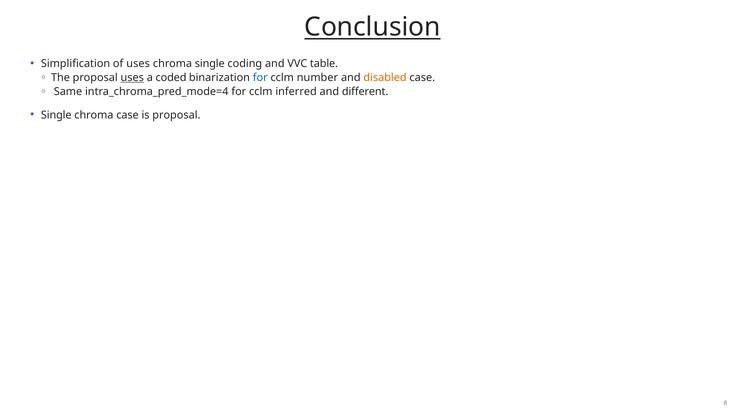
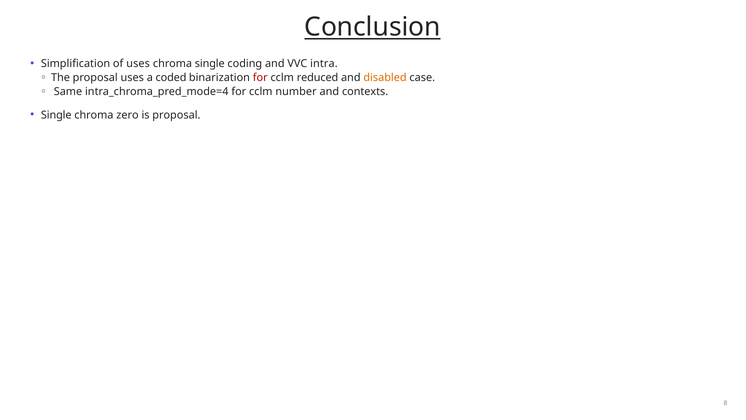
table: table -> intra
uses at (132, 78) underline: present -> none
for at (260, 78) colour: blue -> red
number: number -> reduced
inferred: inferred -> number
different: different -> contexts
chroma case: case -> zero
